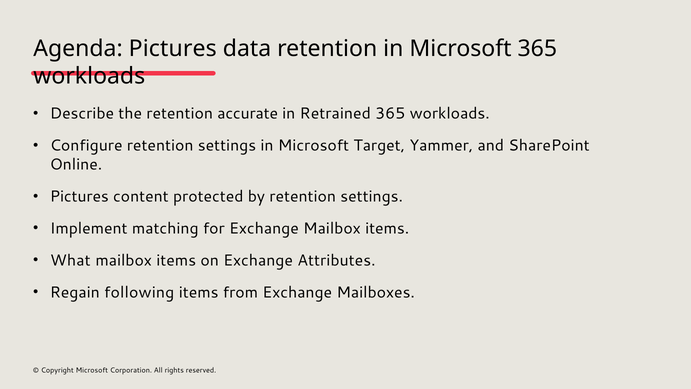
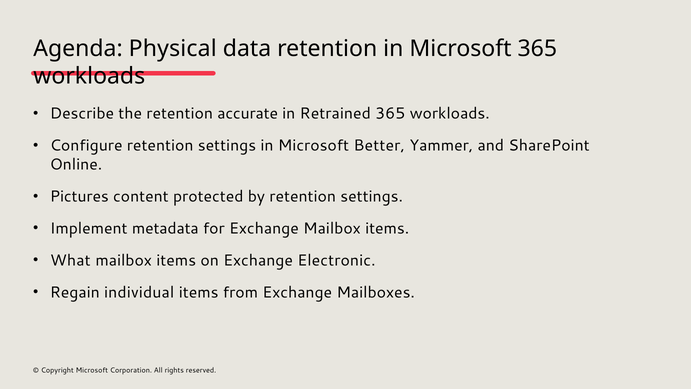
Agenda Pictures: Pictures -> Physical
Target: Target -> Better
matching: matching -> metadata
Attributes: Attributes -> Electronic
following: following -> individual
